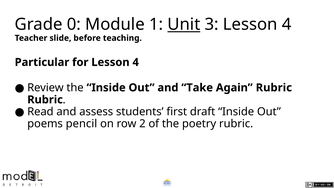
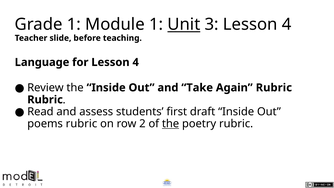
Grade 0: 0 -> 1
Particular: Particular -> Language
poems pencil: pencil -> rubric
the at (171, 124) underline: none -> present
